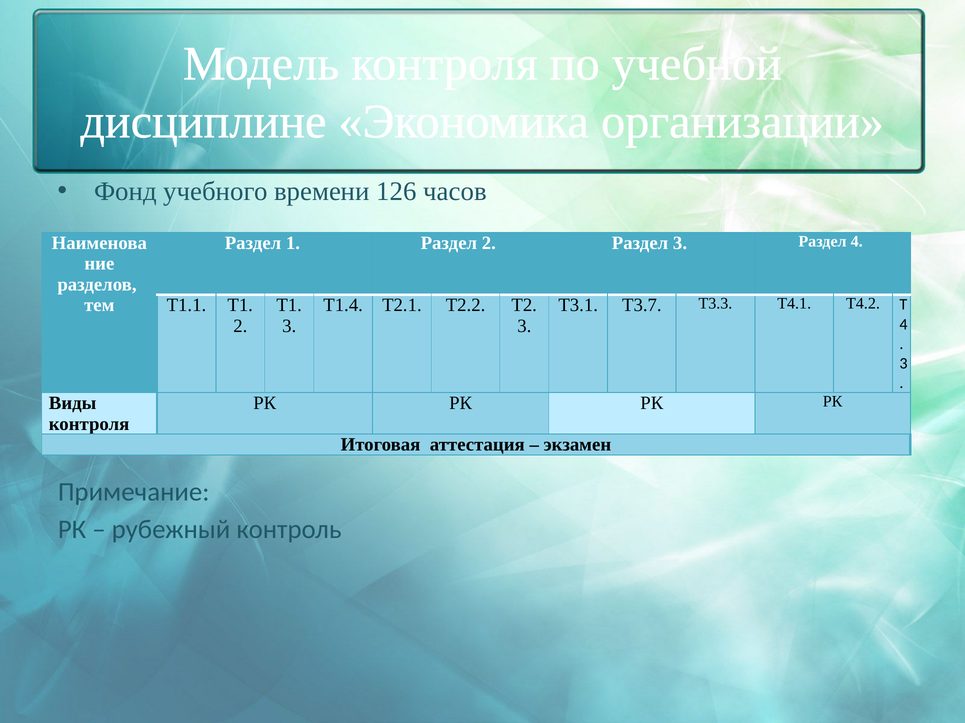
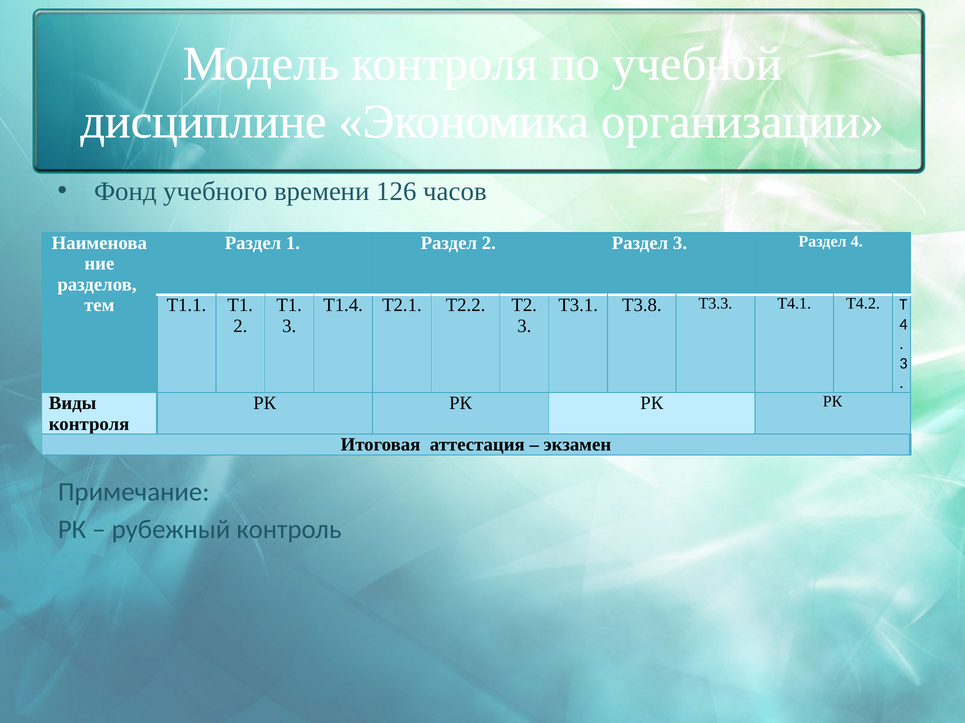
Т3.7: Т3.7 -> Т3.8
